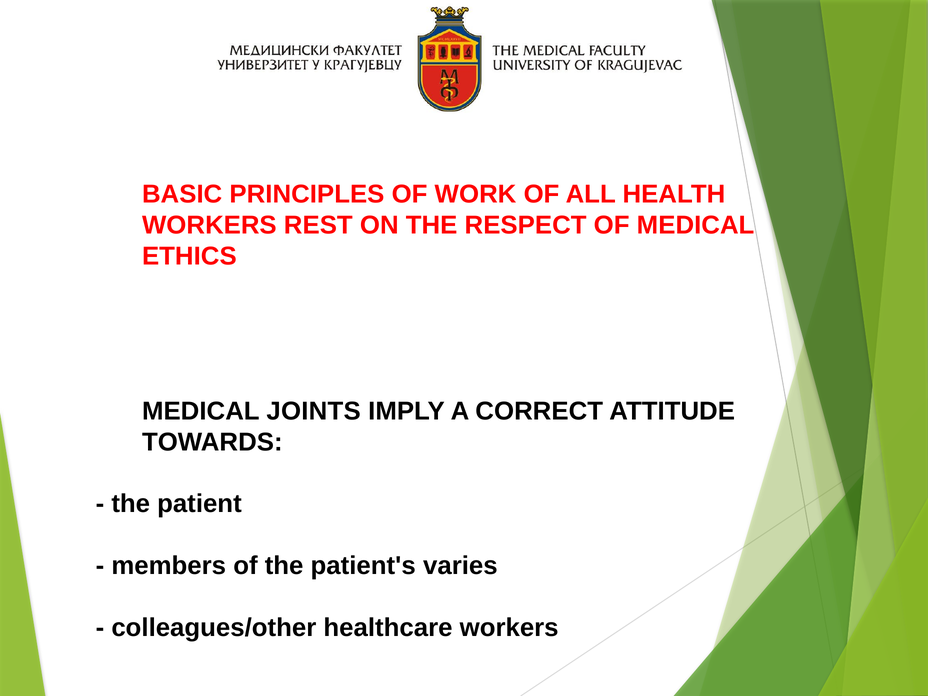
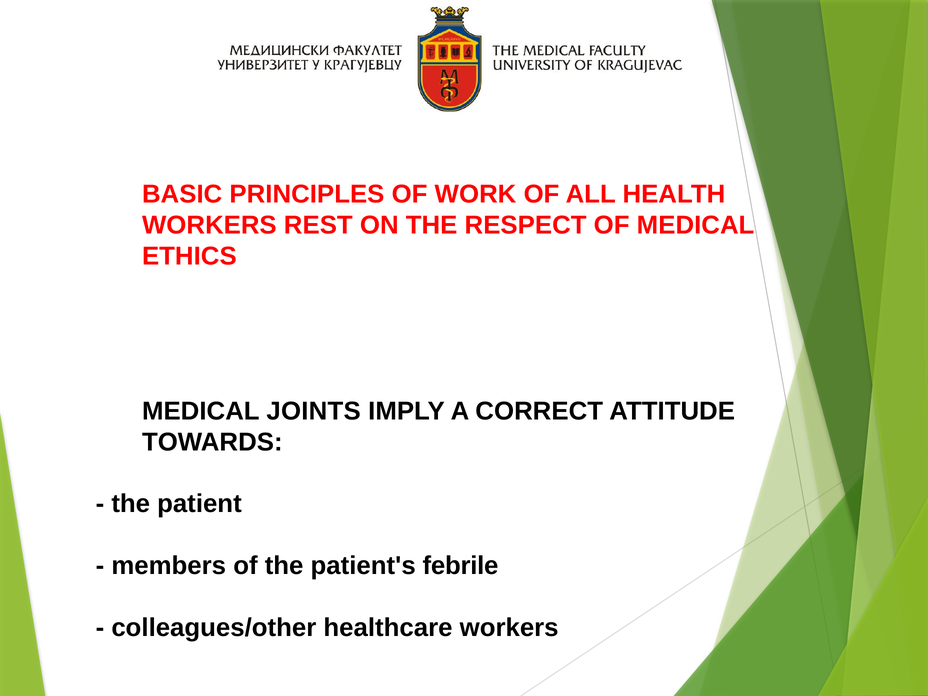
varies: varies -> febrile
